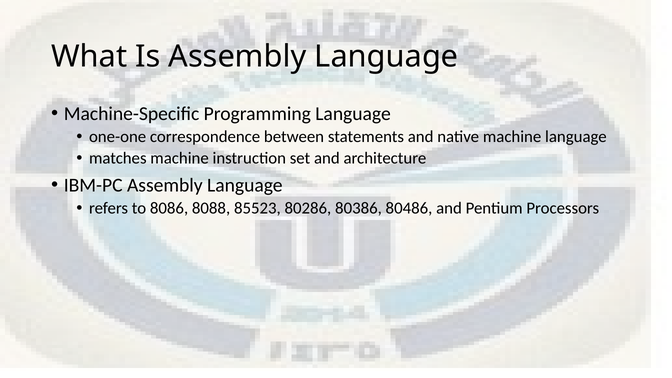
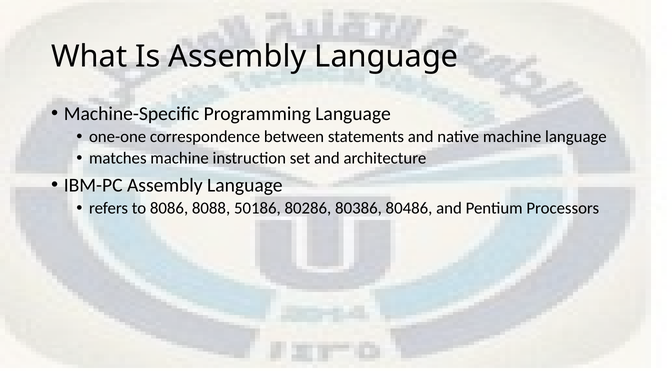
85523: 85523 -> 50186
